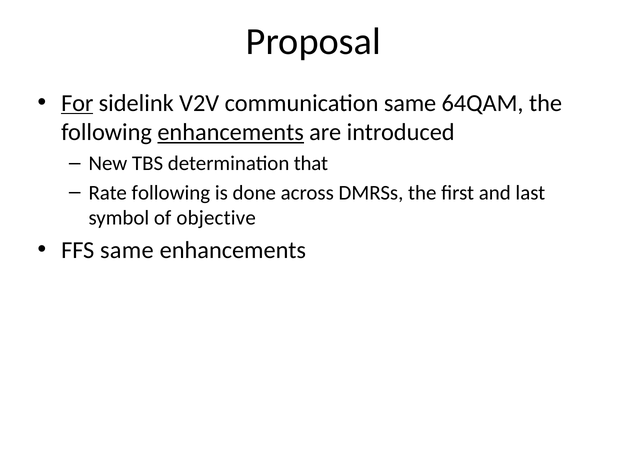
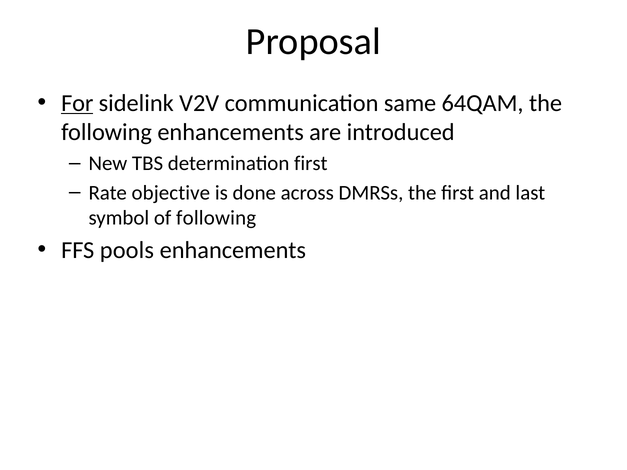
enhancements at (231, 132) underline: present -> none
determination that: that -> first
Rate following: following -> objective
of objective: objective -> following
FFS same: same -> pools
